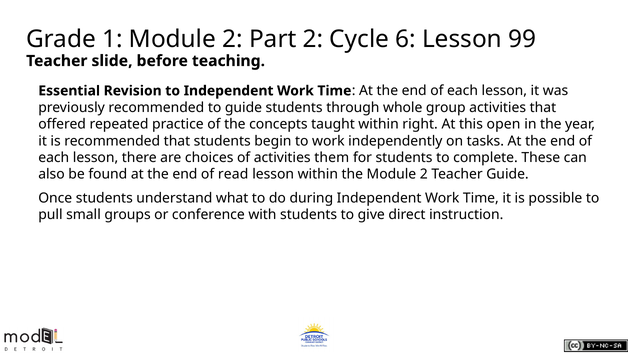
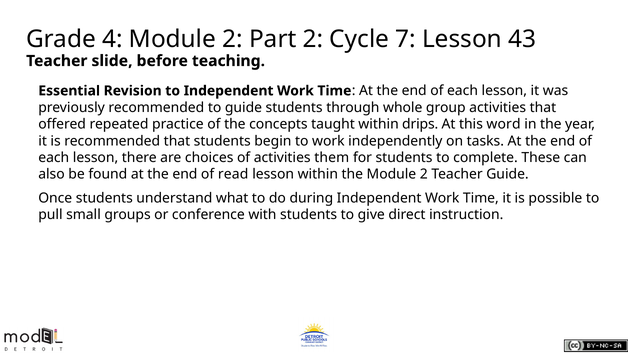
1: 1 -> 4
6: 6 -> 7
99: 99 -> 43
right: right -> drips
open: open -> word
